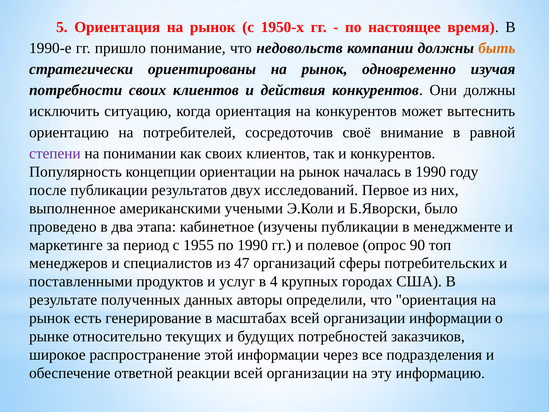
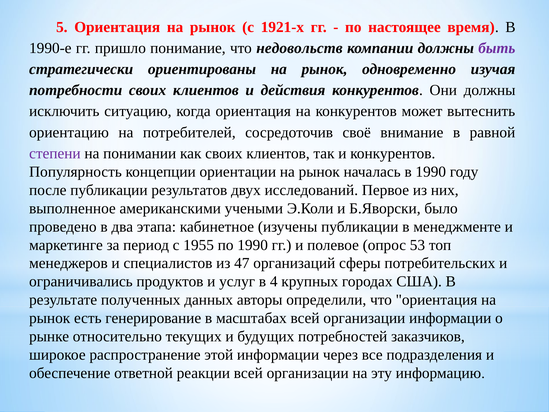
1950-х: 1950-х -> 1921-х
быть colour: orange -> purple
90: 90 -> 53
поставленными: поставленными -> ограничивались
